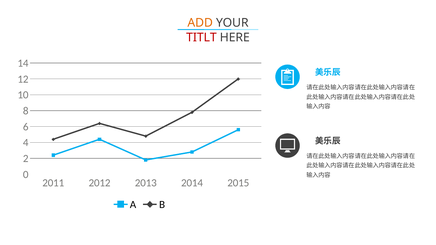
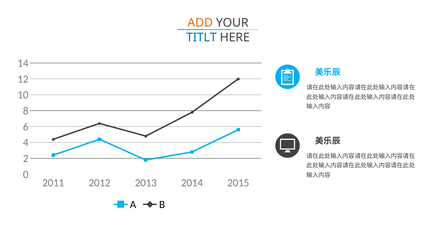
TITLT colour: red -> blue
